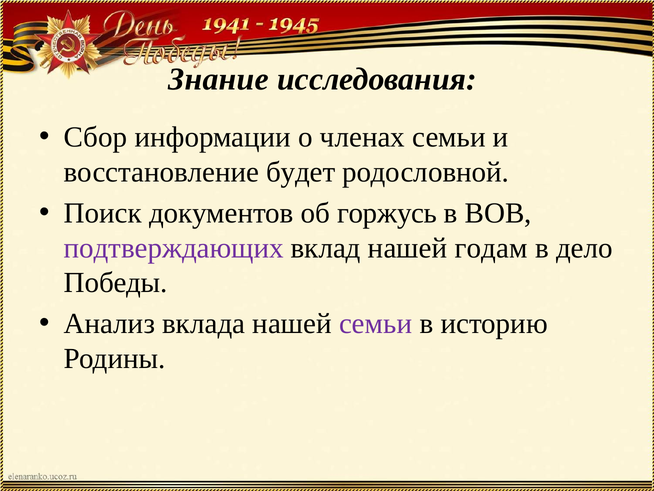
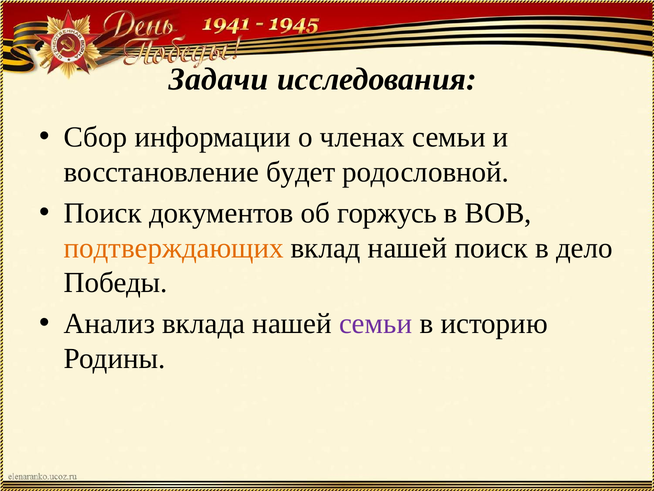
Знание: Знание -> Задачи
подтверждающих colour: purple -> orange
нашей годам: годам -> поиск
